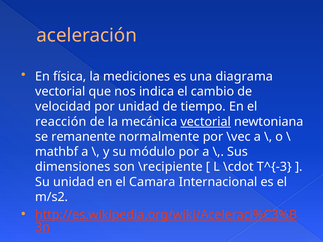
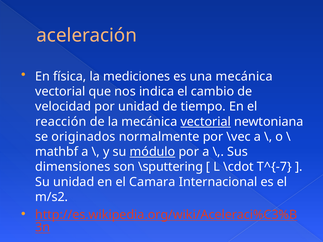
una diagrama: diagrama -> mecánica
remanente: remanente -> originados
módulo underline: none -> present
\recipiente: \recipiente -> \sputtering
T^{-3: T^{-3 -> T^{-7
